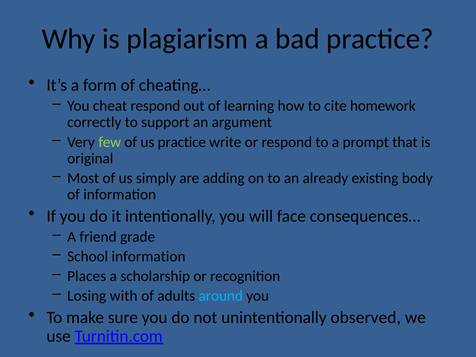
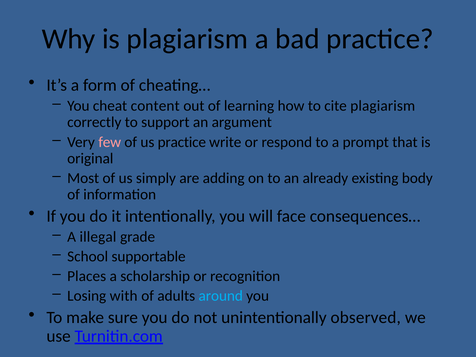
cheat respond: respond -> content
cite homework: homework -> plagiarism
few colour: light green -> pink
friend: friend -> illegal
School information: information -> supportable
